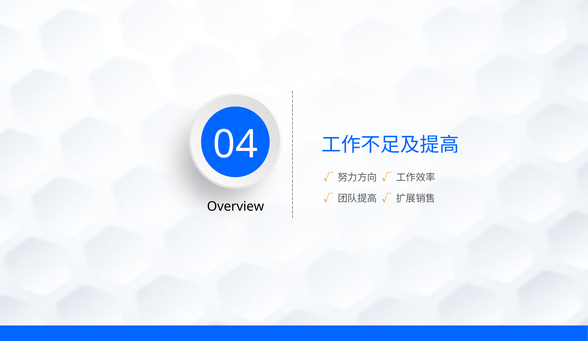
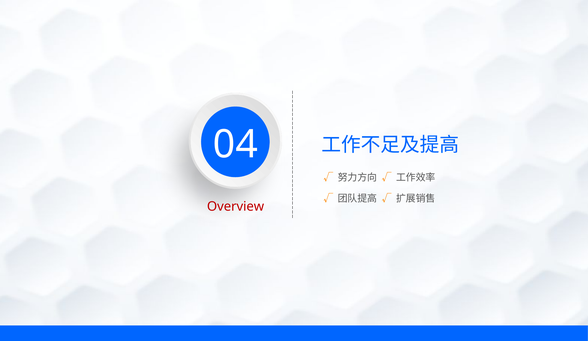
Overview colour: black -> red
